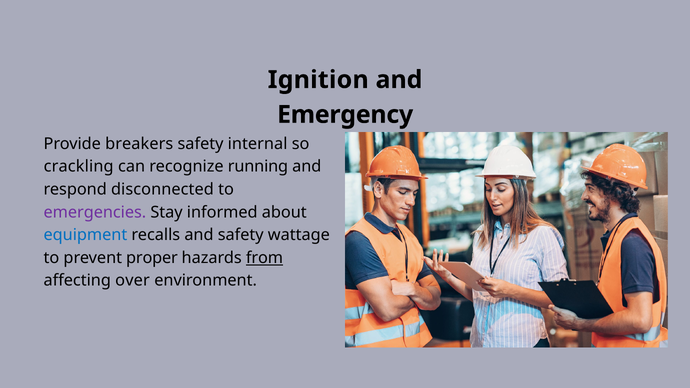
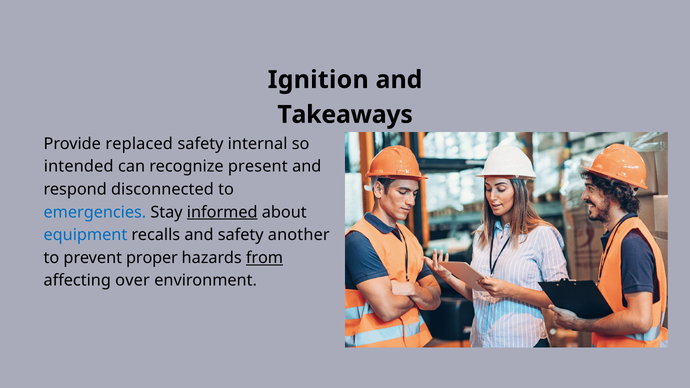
Emergency: Emergency -> Takeaways
breakers: breakers -> replaced
crackling: crackling -> intended
running: running -> present
emergencies colour: purple -> blue
informed underline: none -> present
wattage: wattage -> another
